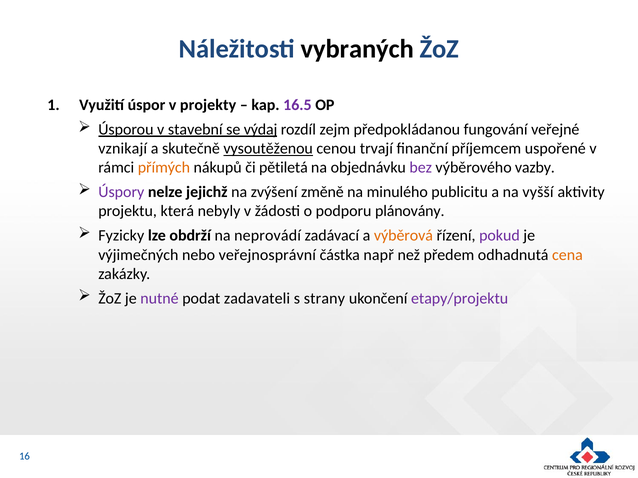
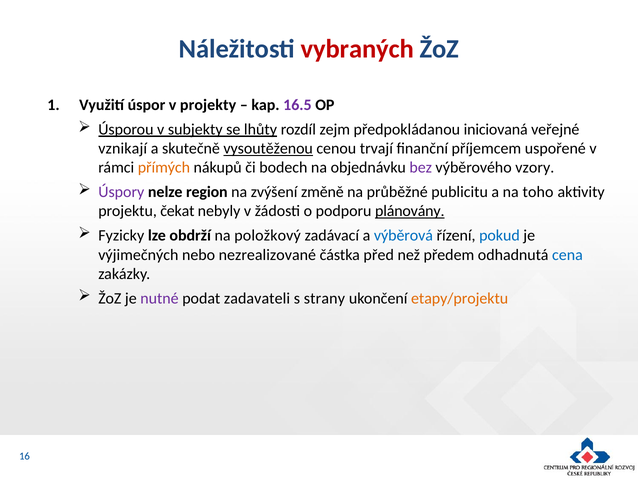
vybraných colour: black -> red
stavební: stavební -> subjekty
výdaj: výdaj -> lhůty
fungování: fungování -> iniciovaná
pětiletá: pětiletá -> bodech
vazby: vazby -> vzory
jejichž: jejichž -> region
minulého: minulého -> průběžné
vyšší: vyšší -> toho
která: která -> čekat
plánovány underline: none -> present
neprovádí: neprovádí -> položkový
výběrová colour: orange -> blue
pokud colour: purple -> blue
veřejnosprávní: veřejnosprávní -> nezrealizované
např: např -> před
cena colour: orange -> blue
etapy/projektu colour: purple -> orange
